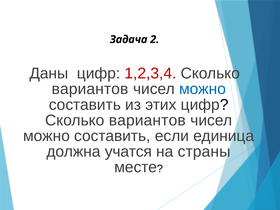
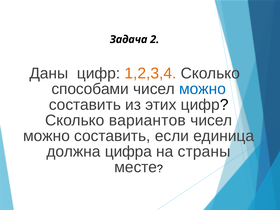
1,2,3,4 colour: red -> orange
вариантов at (90, 89): вариантов -> способами
учатся: учатся -> цифра
